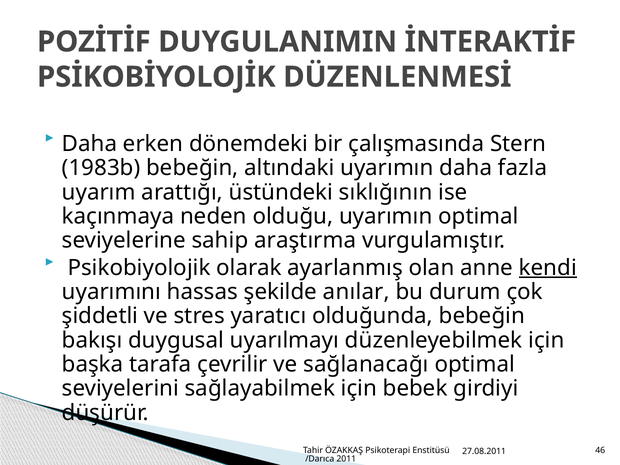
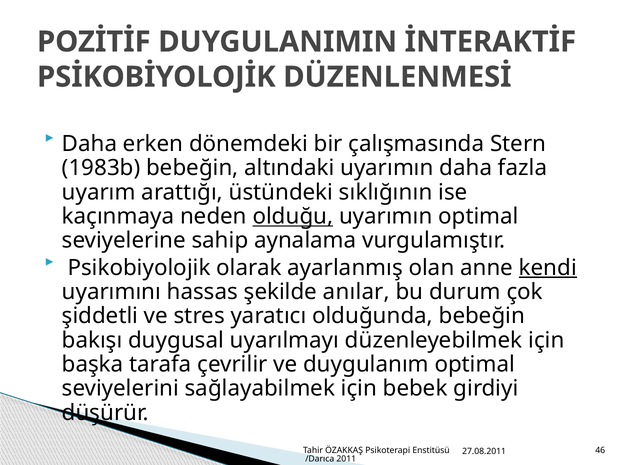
olduğu underline: none -> present
araştırma: araştırma -> aynalama
sağlanacağı: sağlanacağı -> duygulanım
